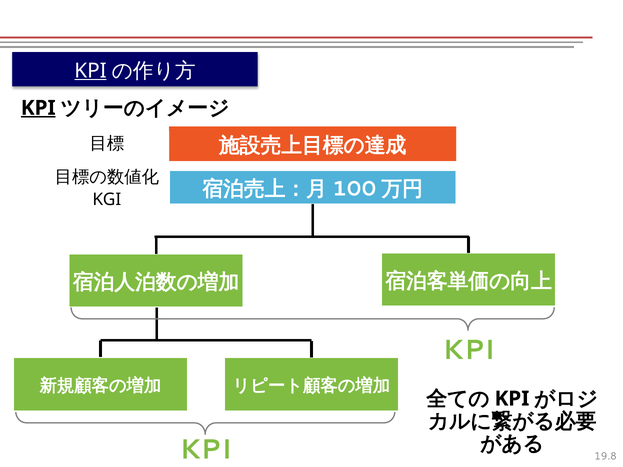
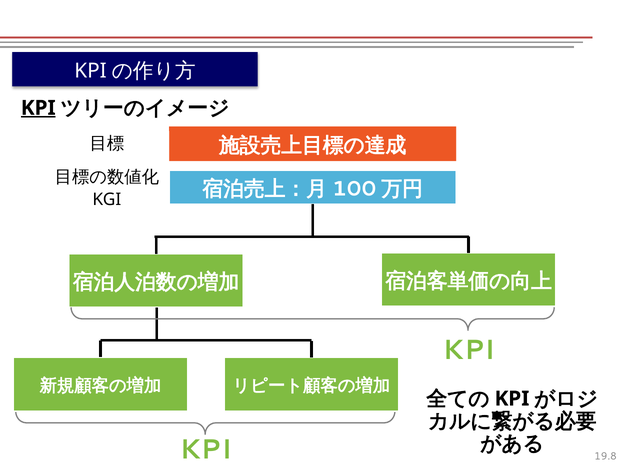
KPI at (91, 71) underline: present -> none
